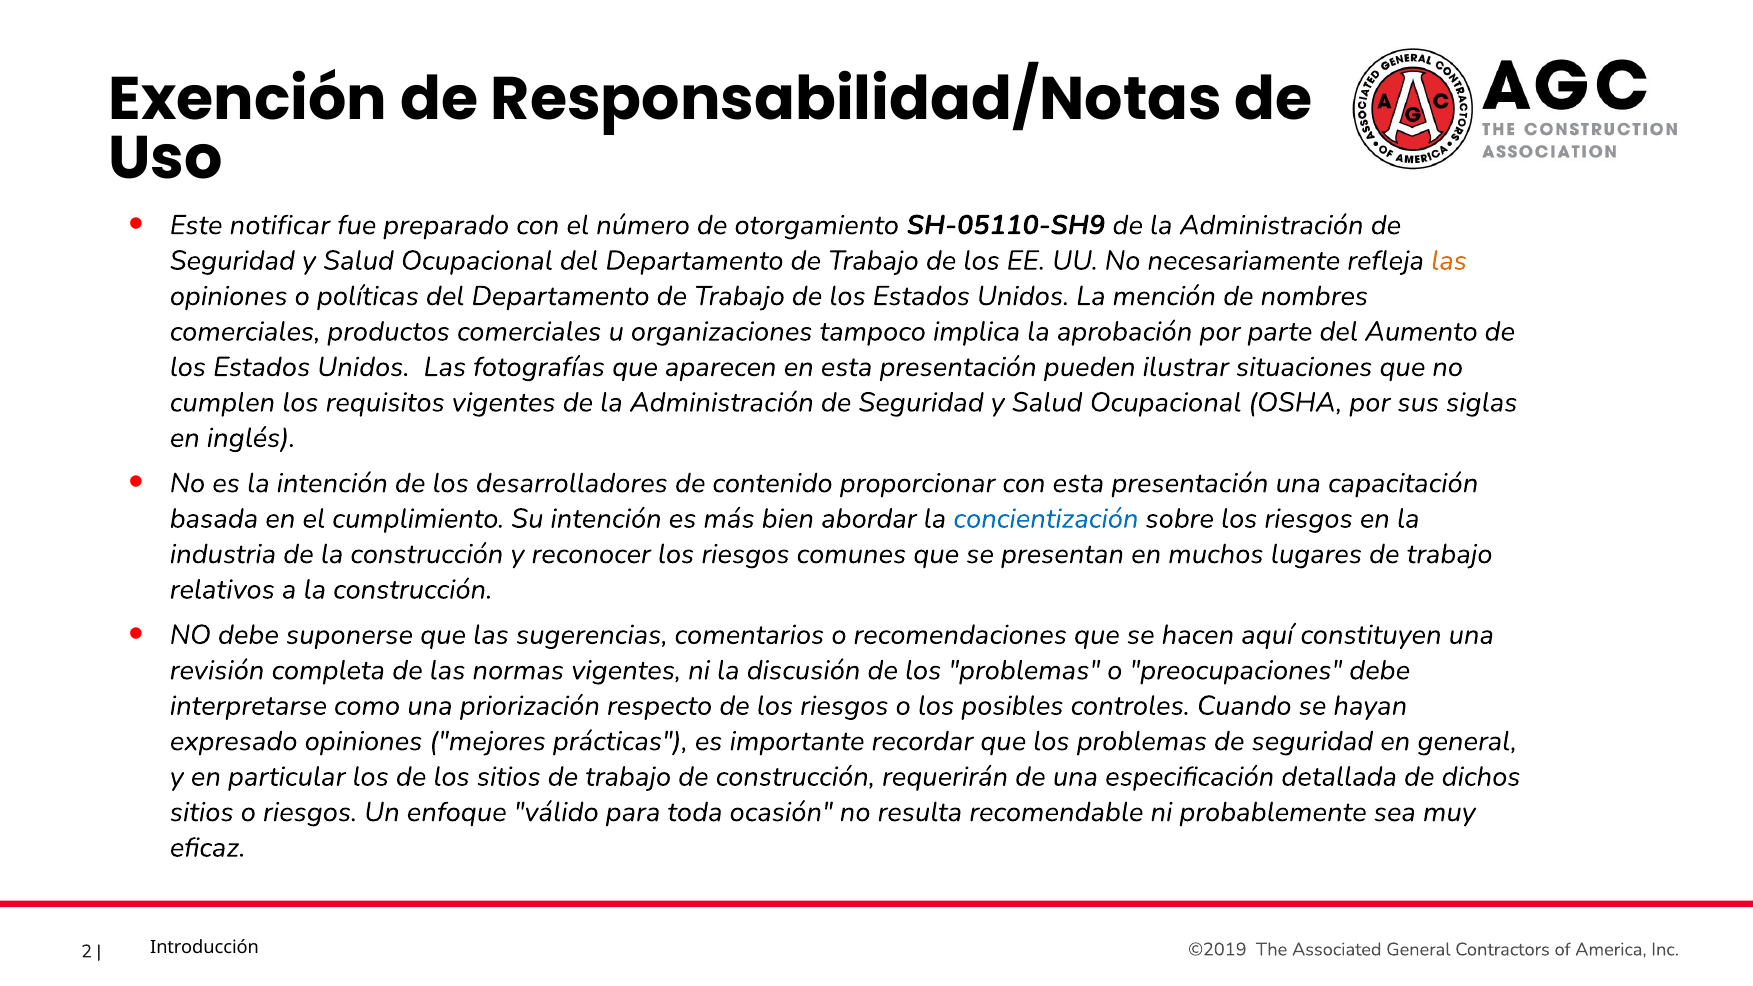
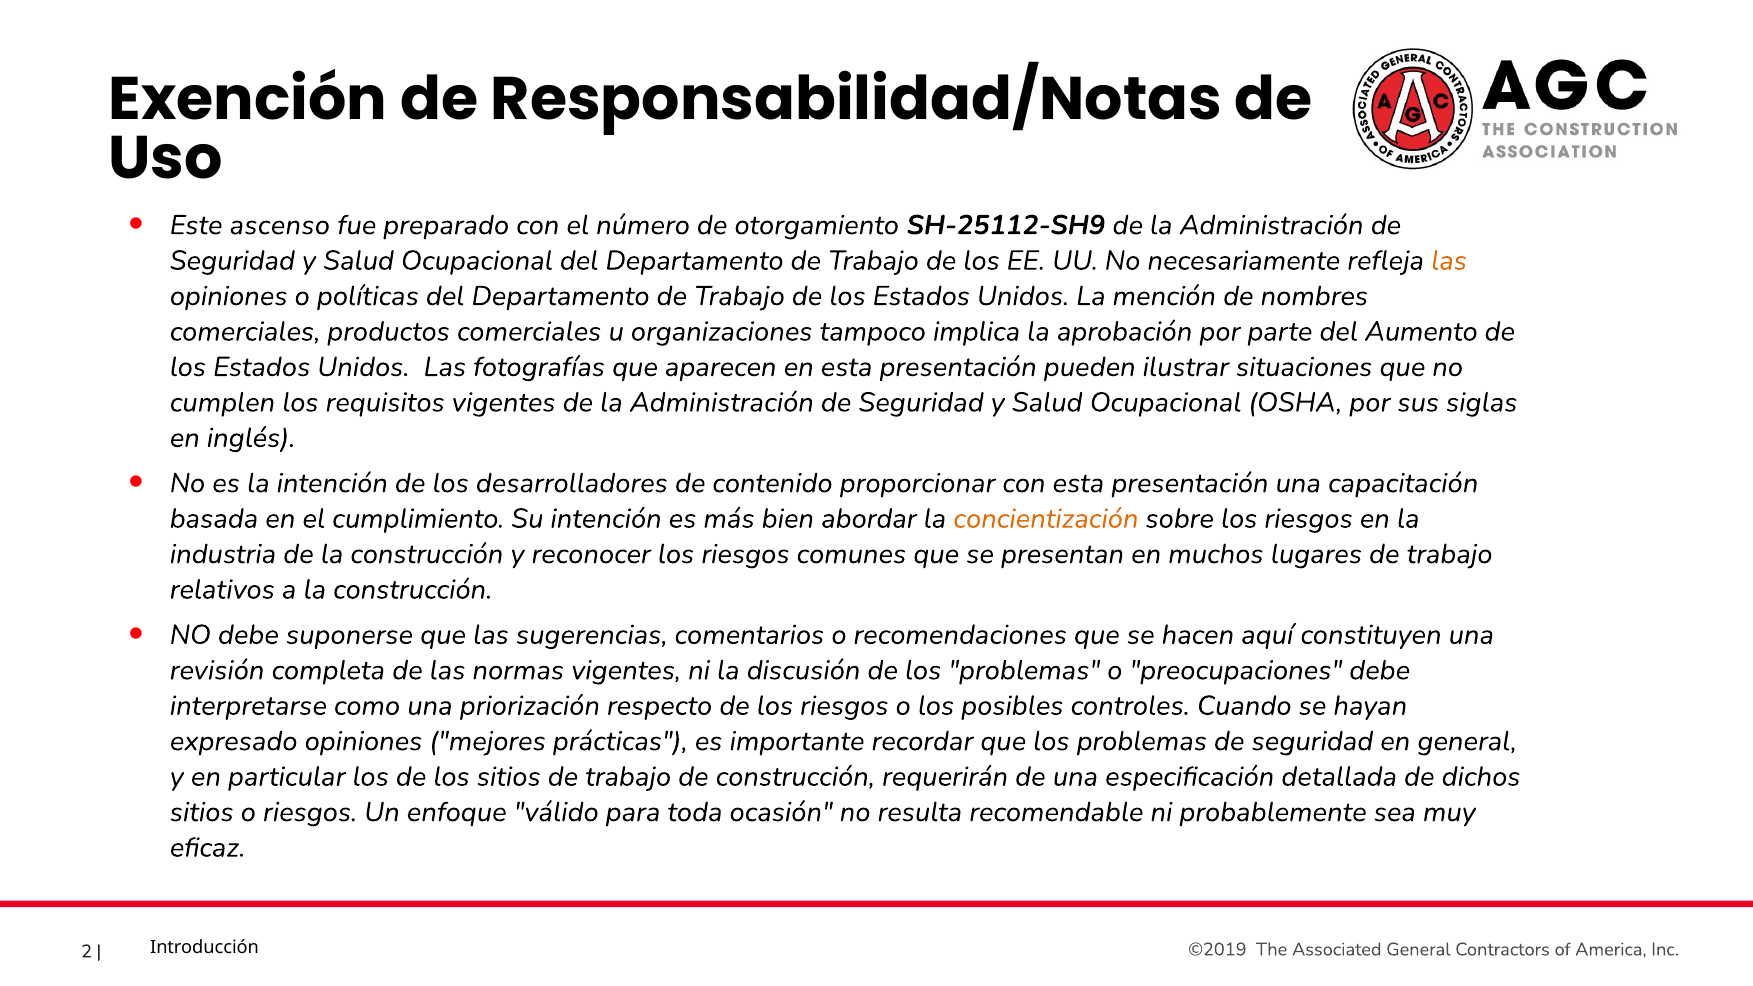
notificar: notificar -> ascenso
SH-05110-SH9: SH-05110-SH9 -> SH-25112-SH9
concientización colour: blue -> orange
